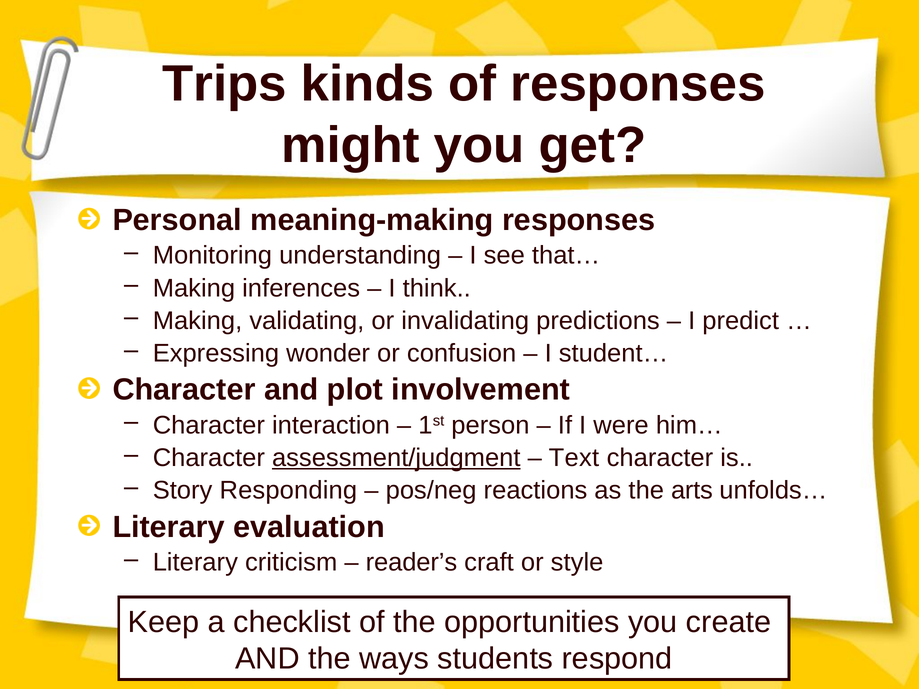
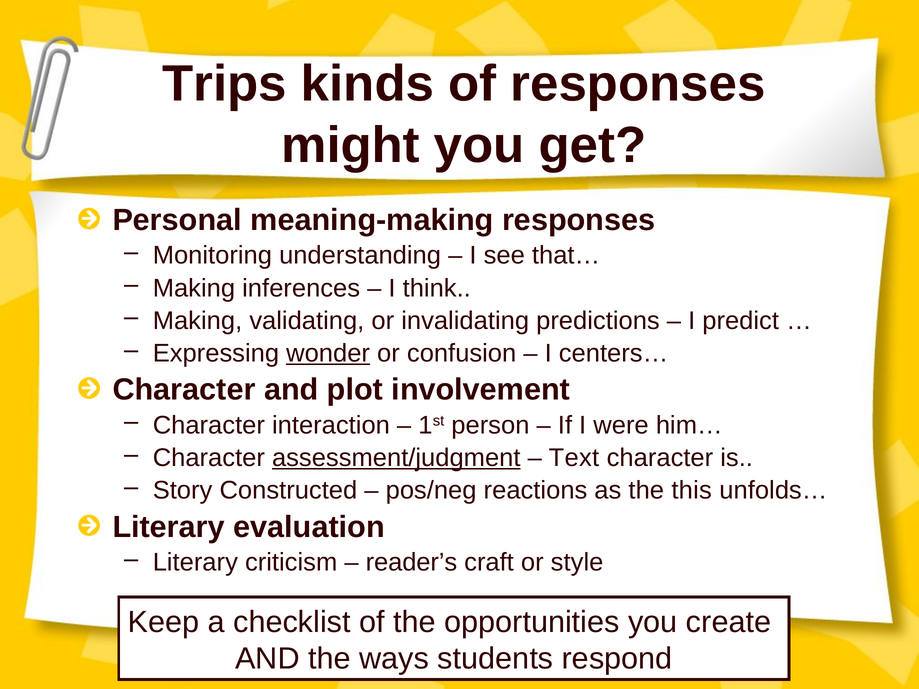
wonder underline: none -> present
student…: student… -> centers…
Responding: Responding -> Constructed
arts: arts -> this
